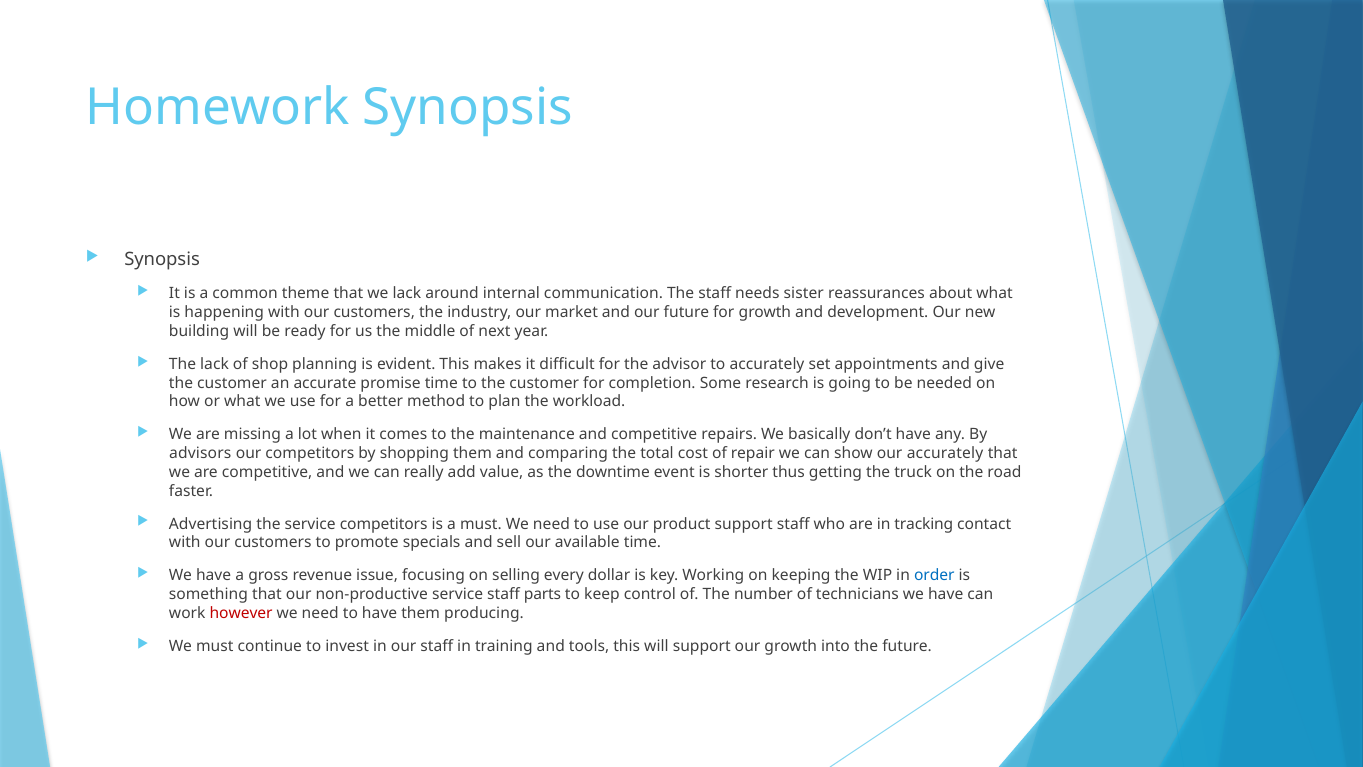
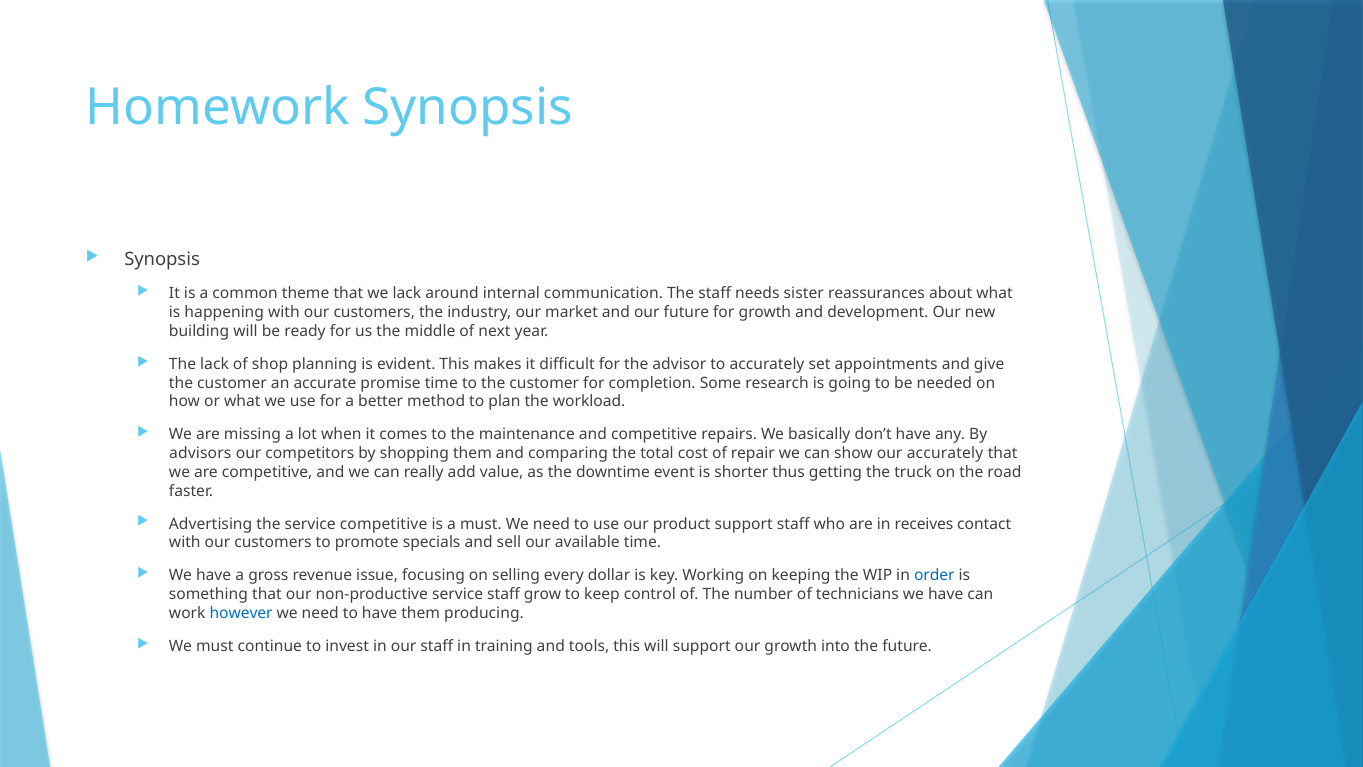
service competitors: competitors -> competitive
tracking: tracking -> receives
parts: parts -> grow
however colour: red -> blue
